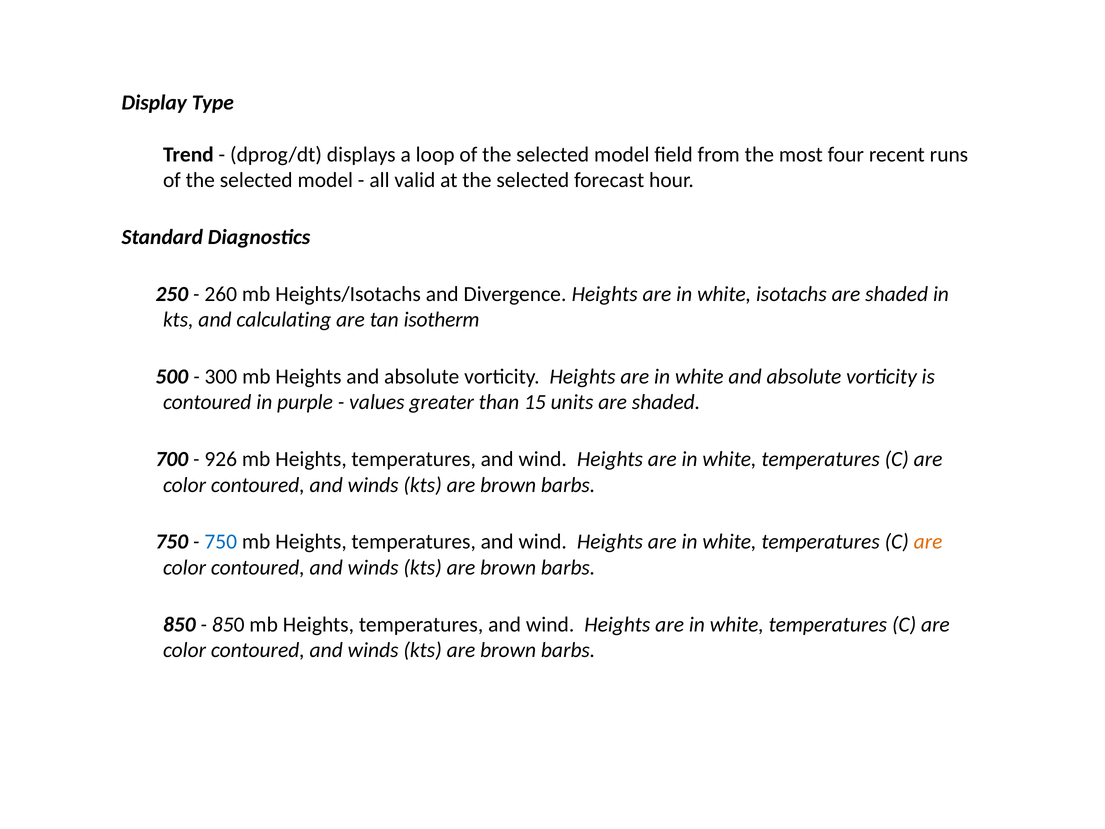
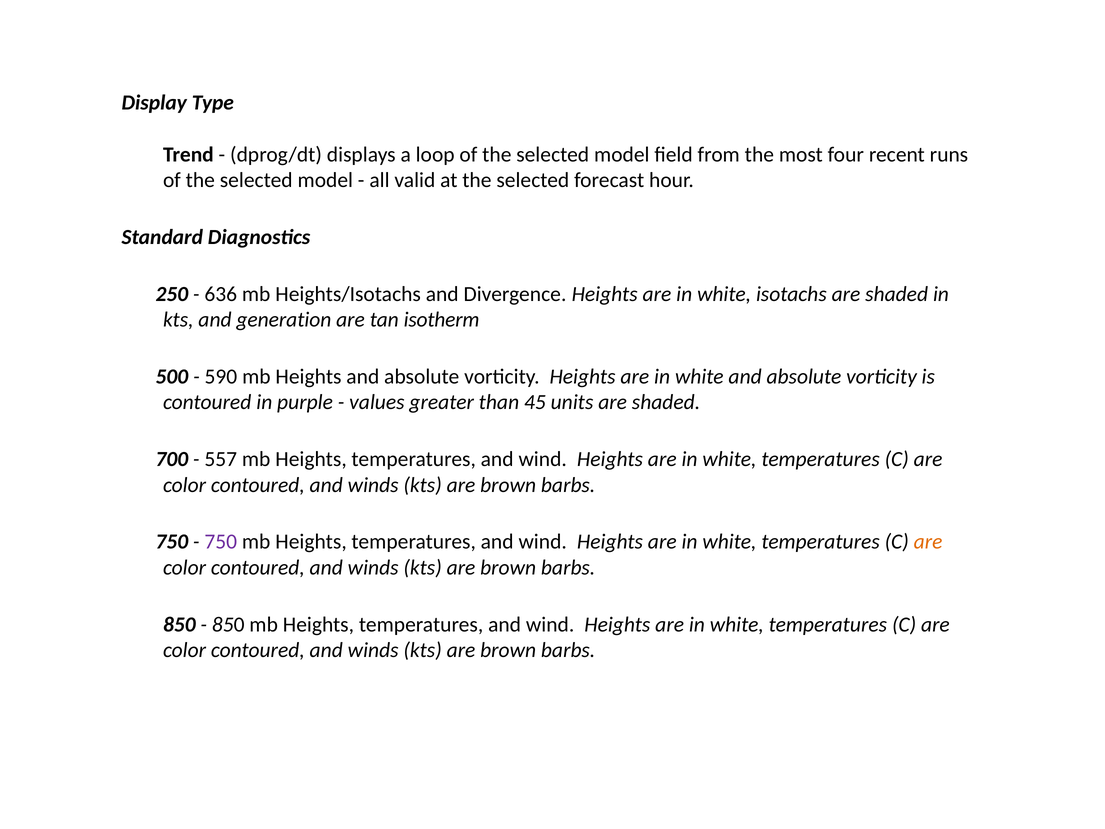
260: 260 -> 636
calculating: calculating -> generation
300: 300 -> 590
15: 15 -> 45
926: 926 -> 557
750 at (221, 542) colour: blue -> purple
